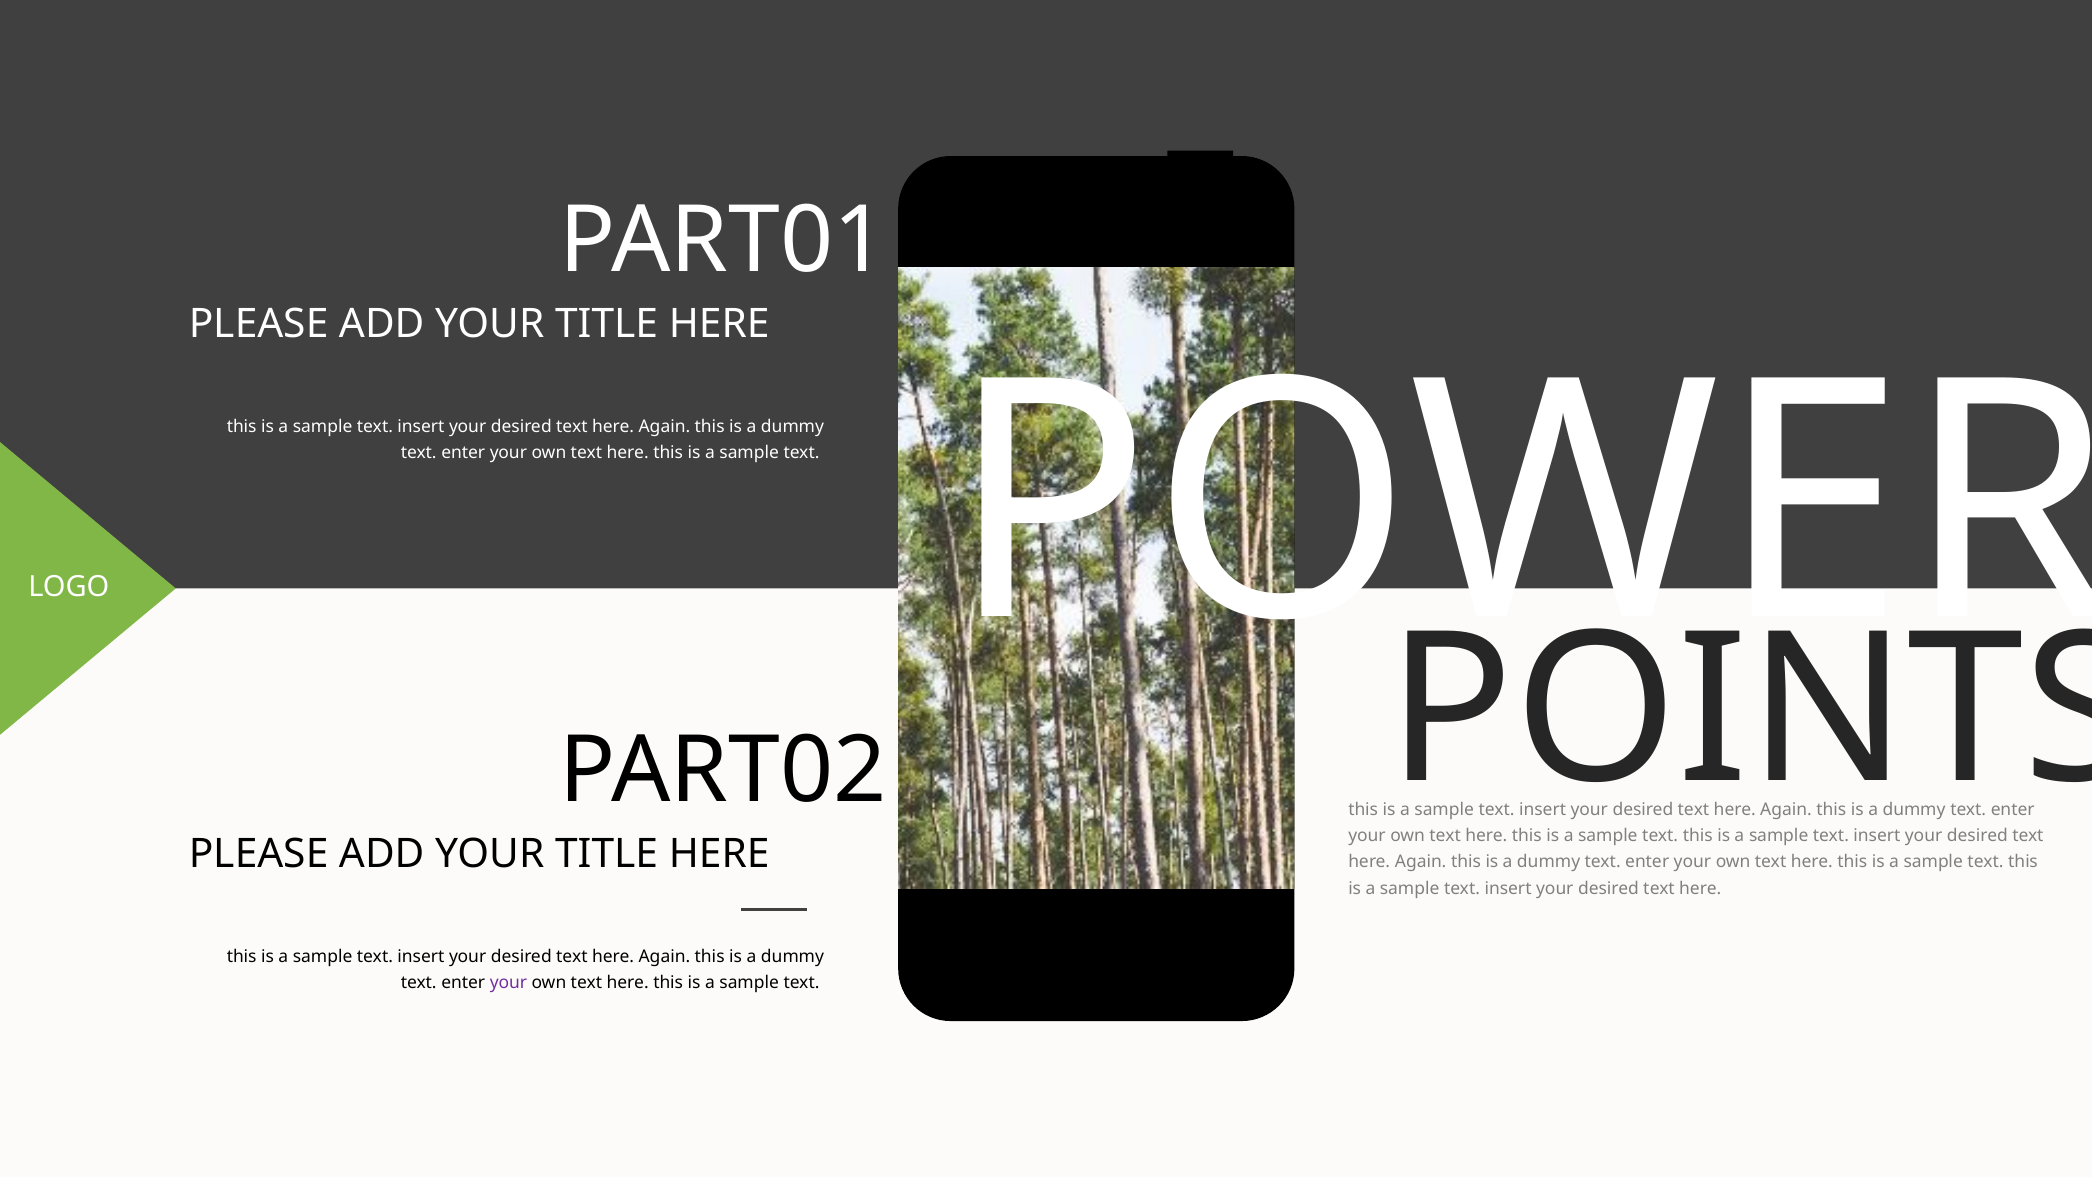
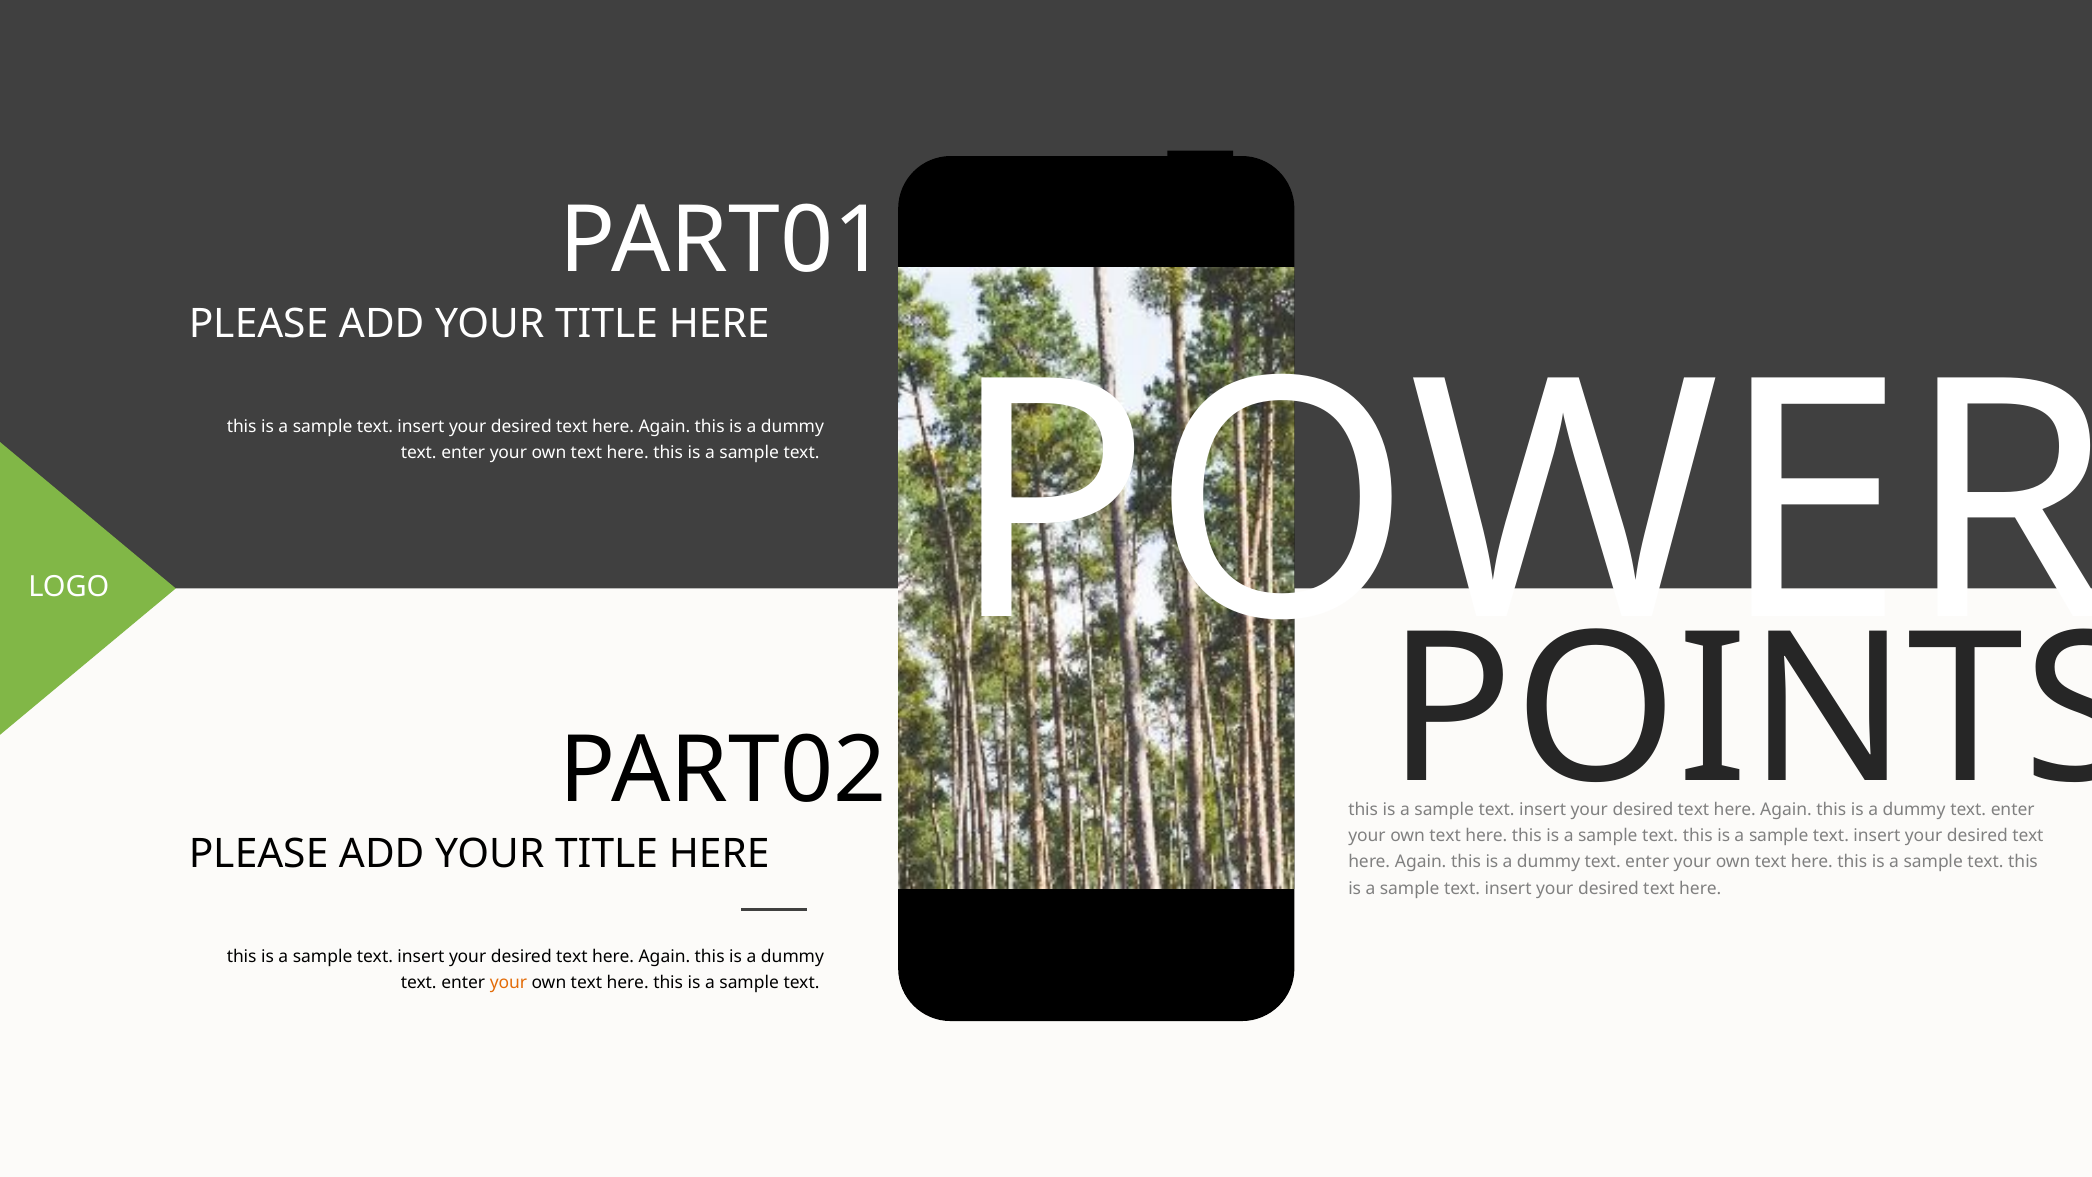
your at (508, 983) colour: purple -> orange
